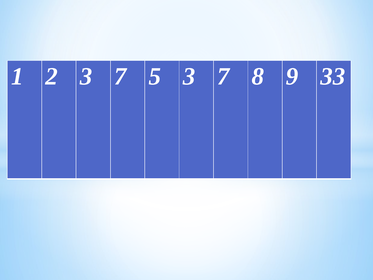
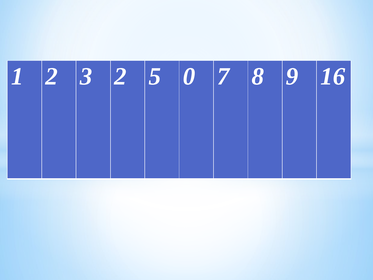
2 3 7: 7 -> 2
5 3: 3 -> 0
33: 33 -> 16
